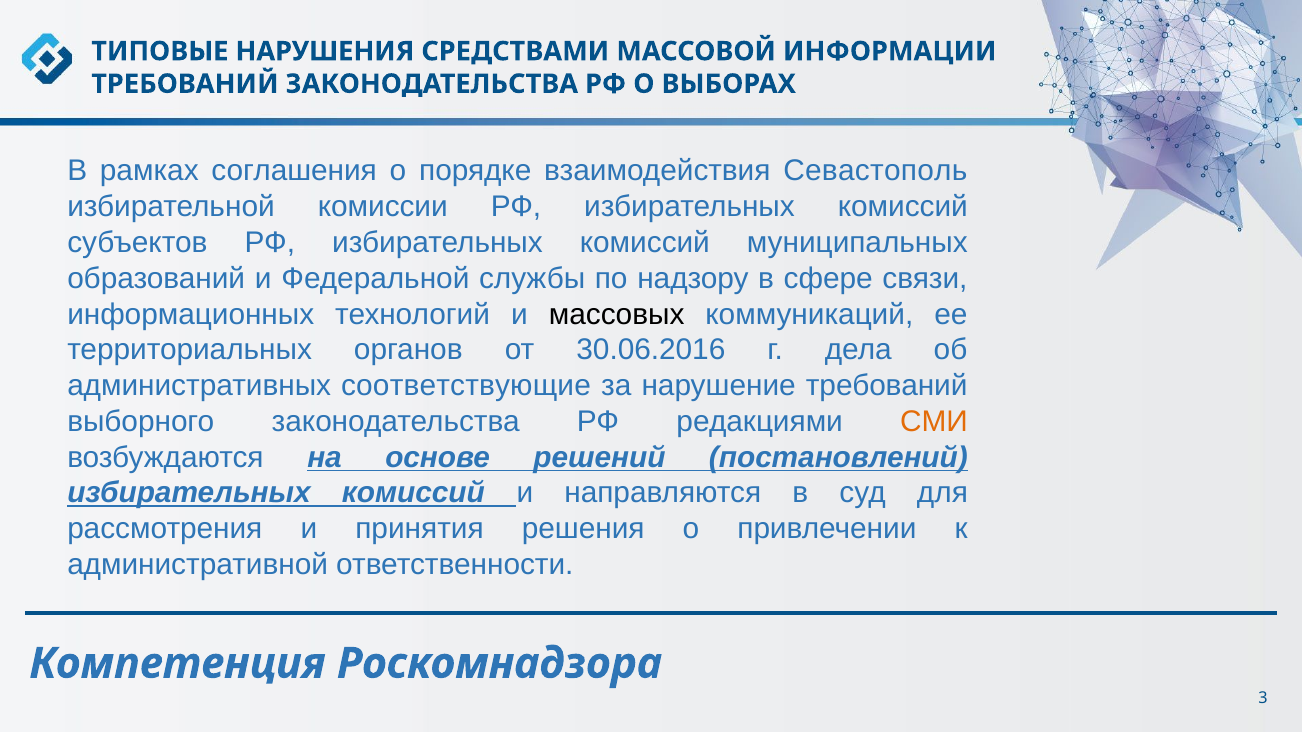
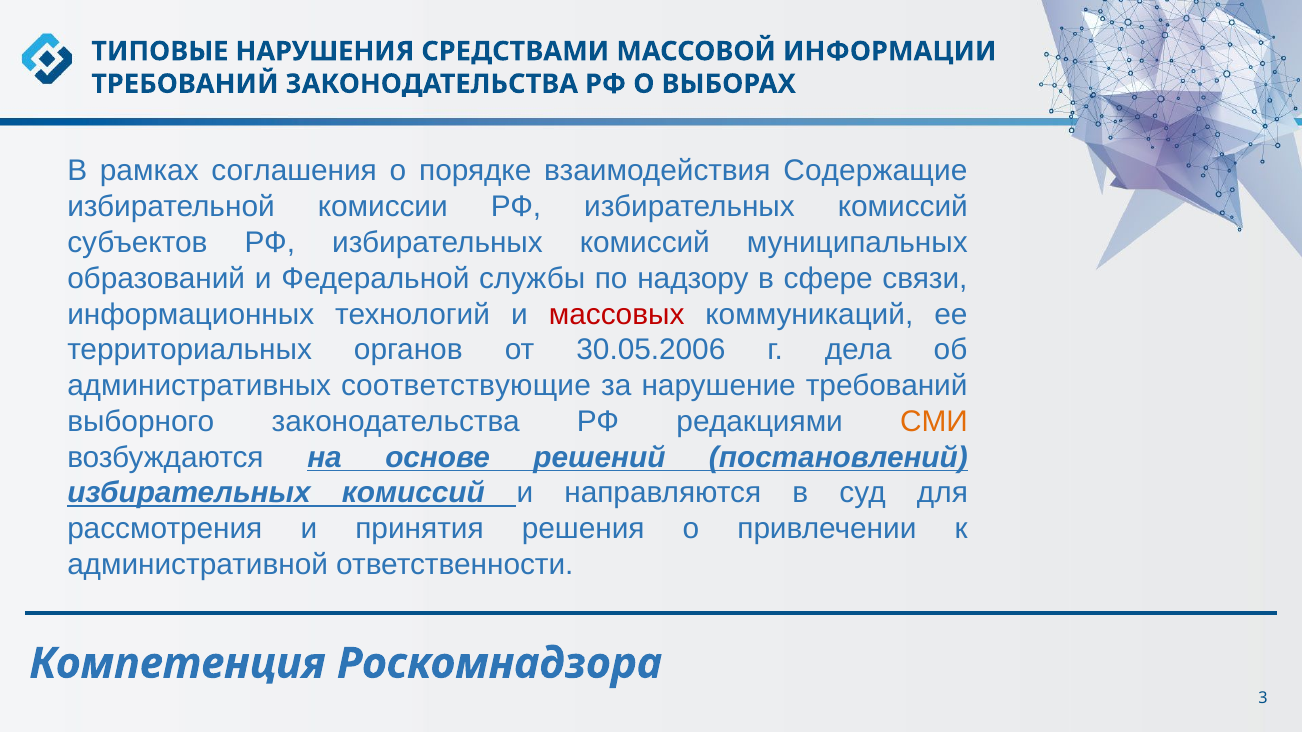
Севастополь: Севастополь -> Содержащие
массовых colour: black -> red
30.06.2016: 30.06.2016 -> 30.05.2006
